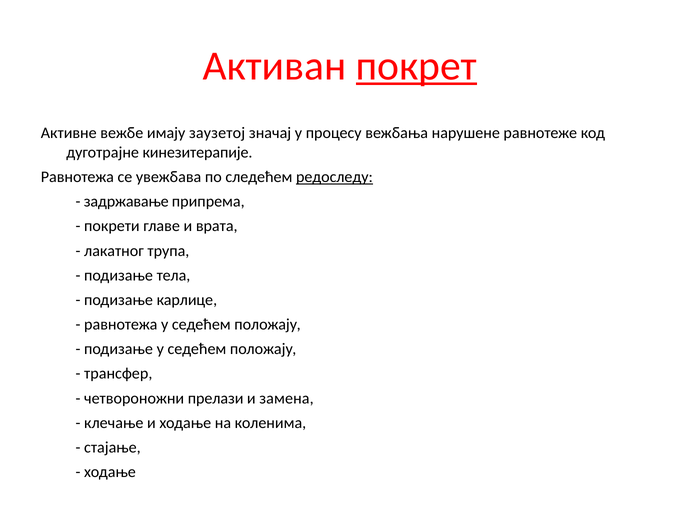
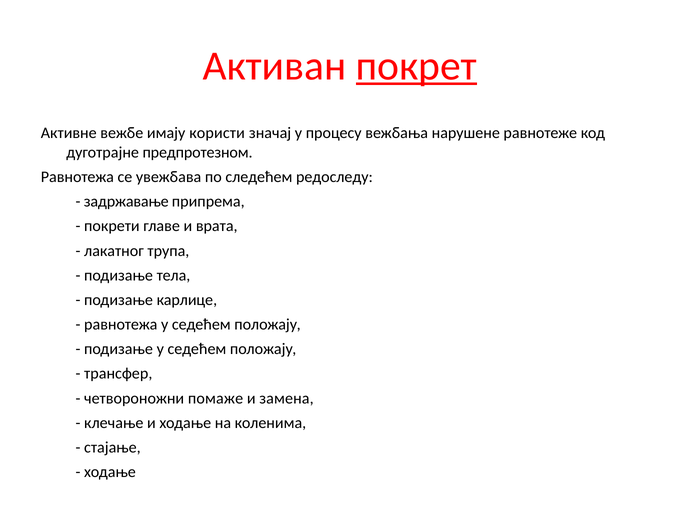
заузетој: заузетој -> користи
кинезитерапије: кинезитерапије -> предпротезном
редоследу underline: present -> none
прелази: прелази -> помаже
